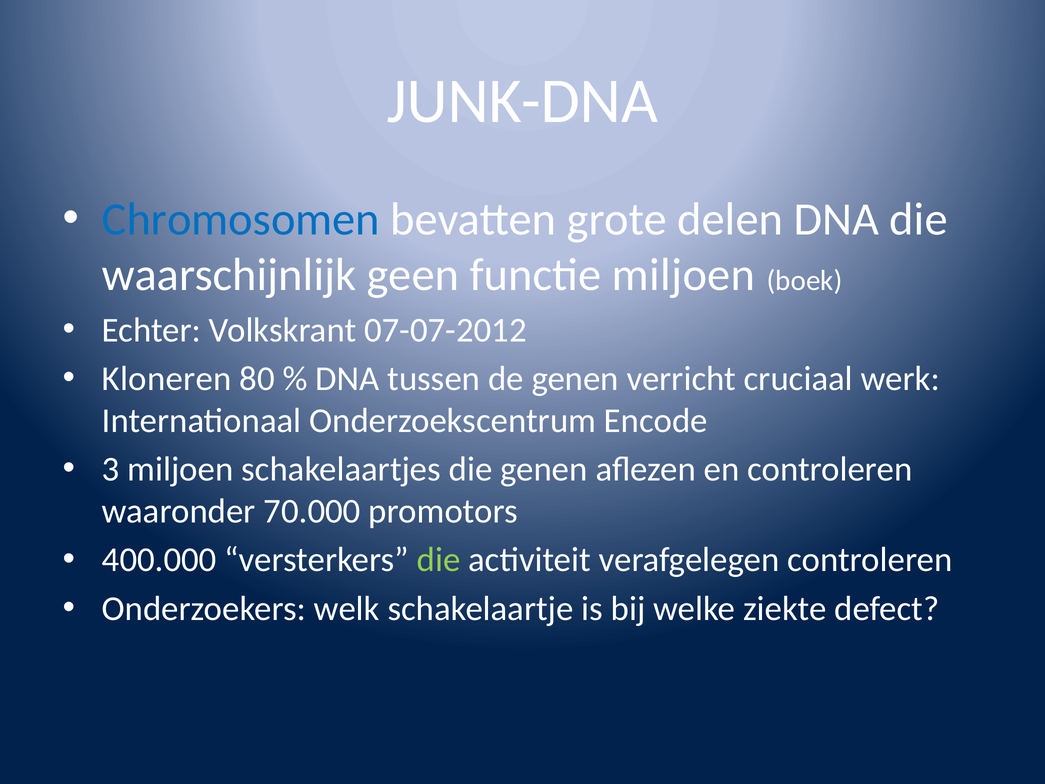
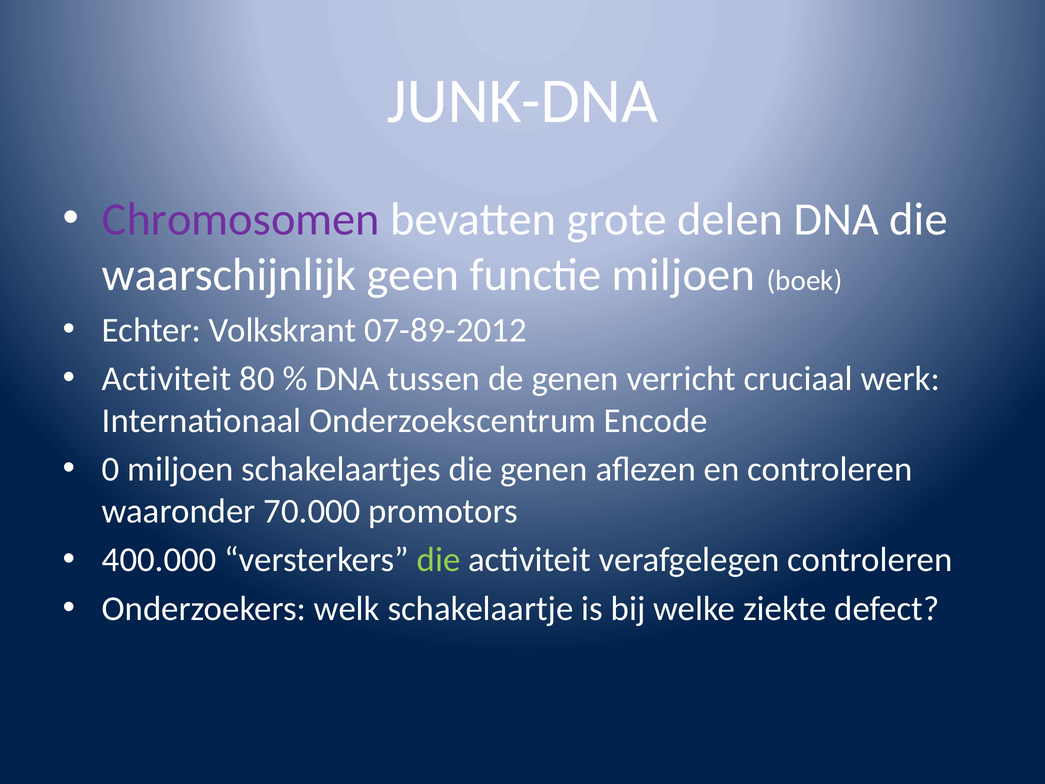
Chromosomen colour: blue -> purple
07-07-2012: 07-07-2012 -> 07-89-2012
Kloneren at (167, 379): Kloneren -> Activiteit
3: 3 -> 0
